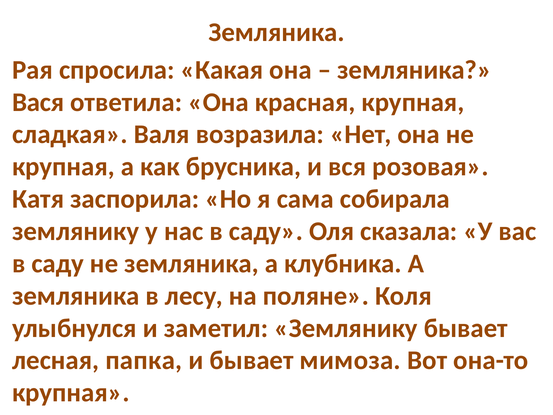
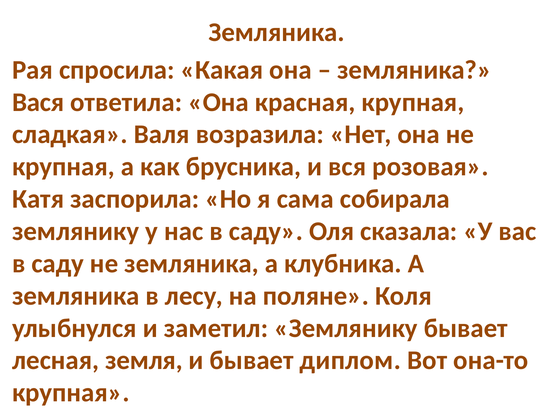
папка: папка -> земля
мимоза: мимоза -> диплом
